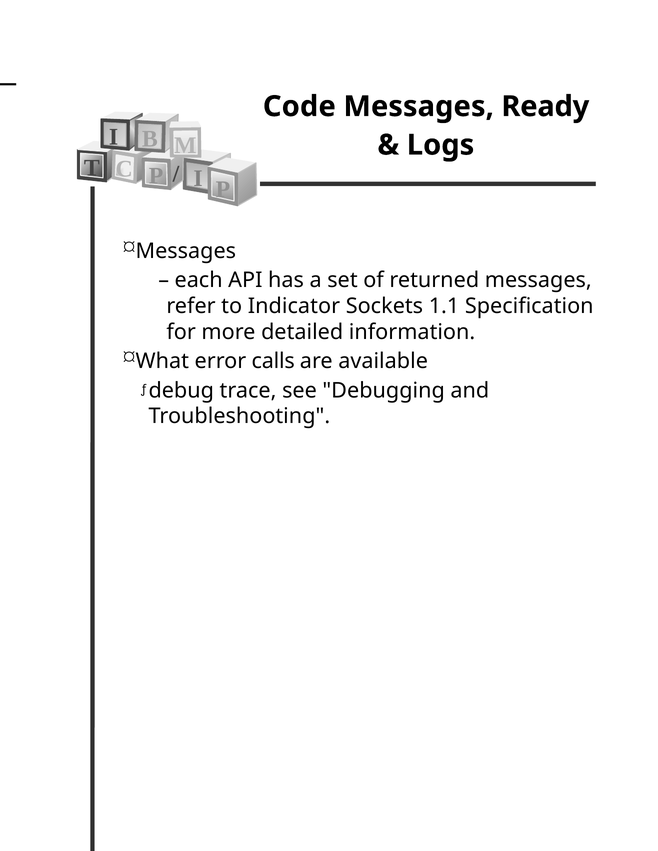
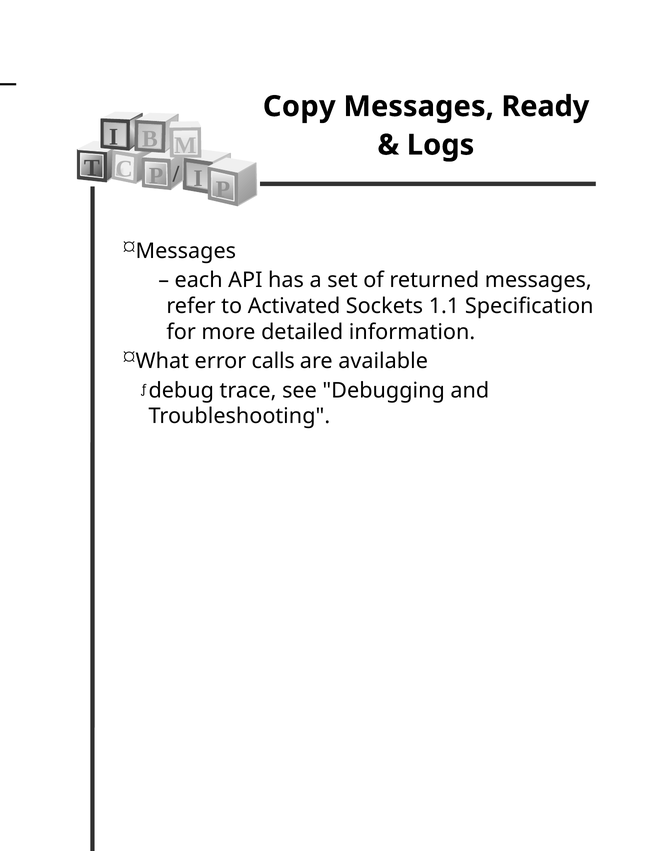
Code: Code -> Copy
Indicator: Indicator -> Activated
